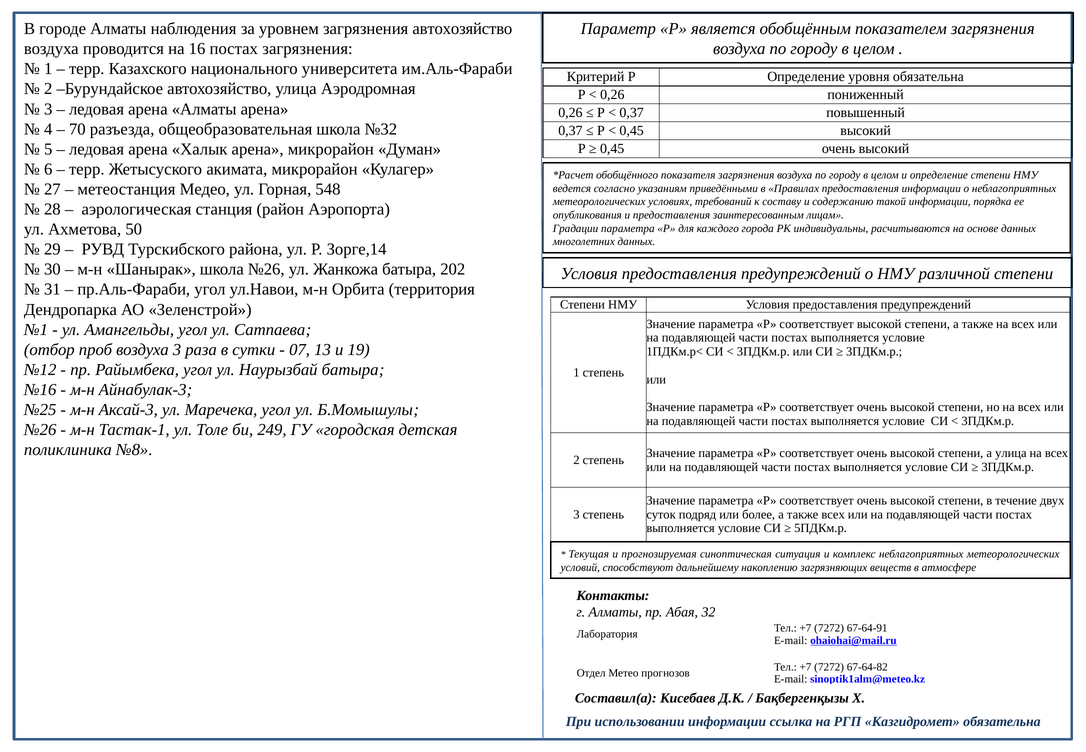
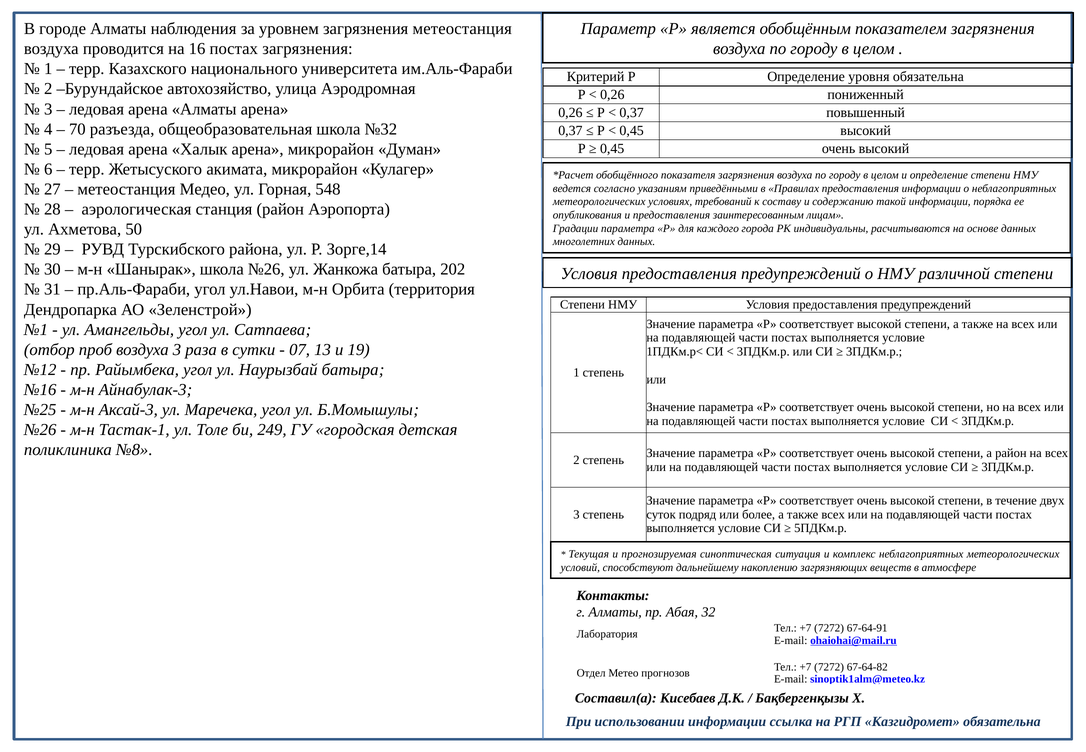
загрязнения автохозяйство: автохозяйство -> метеостанция
а улица: улица -> район
